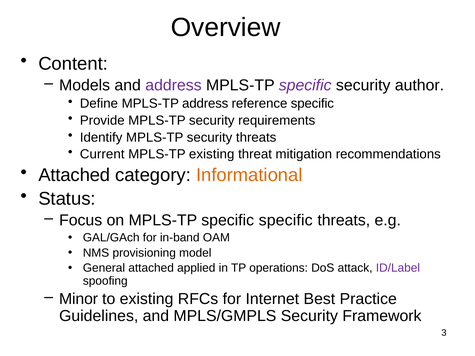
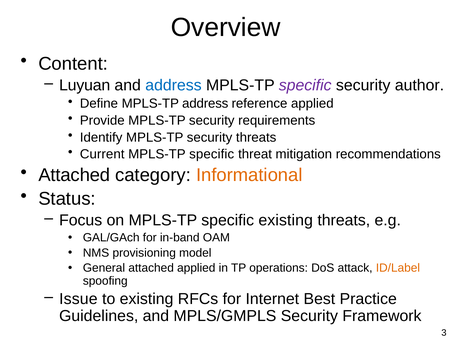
Models: Models -> Luyuan
address at (173, 85) colour: purple -> blue
reference specific: specific -> applied
existing at (212, 154): existing -> specific
specific specific: specific -> existing
ID/Label colour: purple -> orange
Minor: Minor -> Issue
